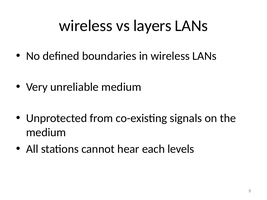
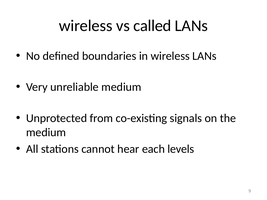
layers: layers -> called
